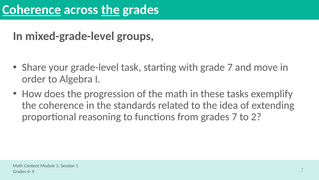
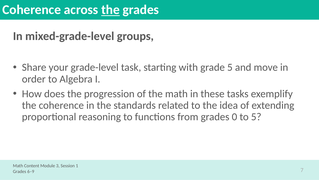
Coherence at (32, 10) underline: present -> none
grade 7: 7 -> 5
grades 7: 7 -> 0
to 2: 2 -> 5
